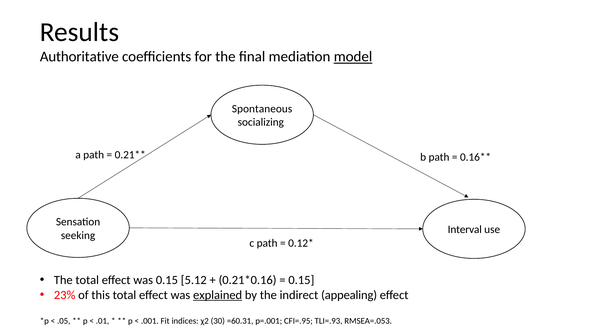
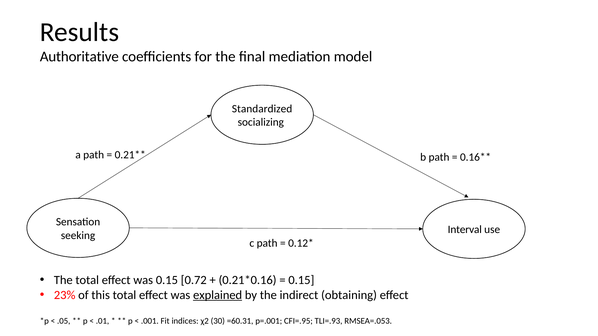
model underline: present -> none
Spontaneous: Spontaneous -> Standardized
5.12: 5.12 -> 0.72
appealing: appealing -> obtaining
